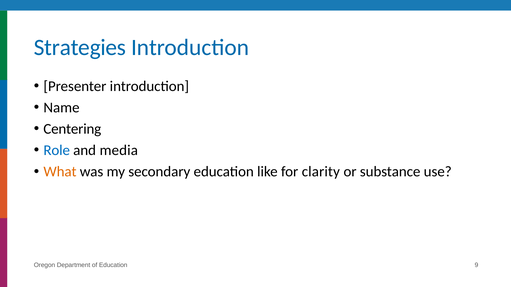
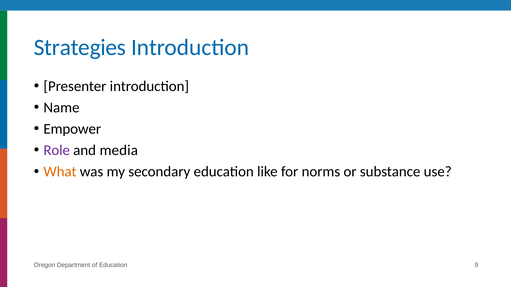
Centering: Centering -> Empower
Role colour: blue -> purple
clarity: clarity -> norms
